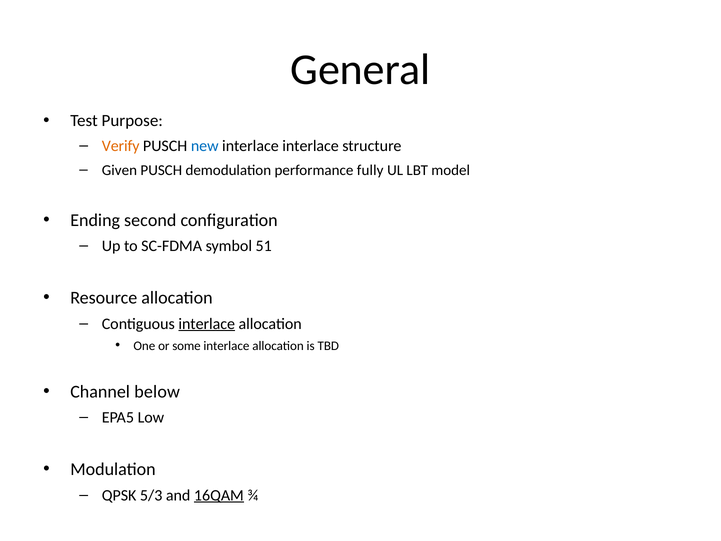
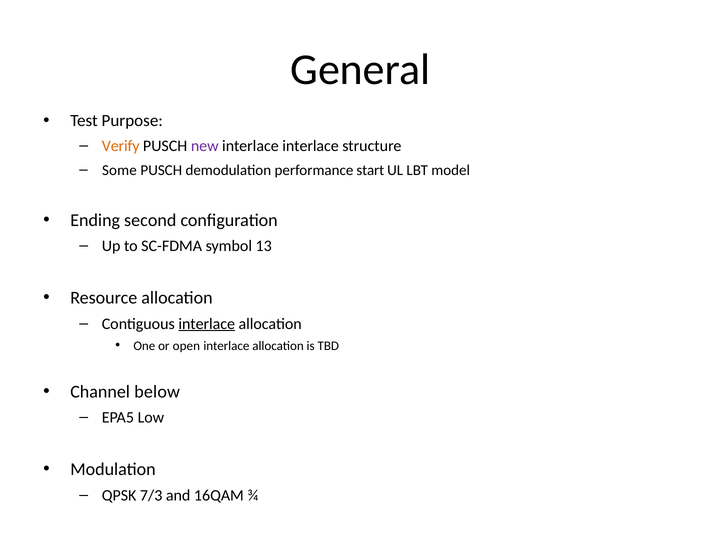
new colour: blue -> purple
Given: Given -> Some
fully: fully -> start
51: 51 -> 13
some: some -> open
5/3: 5/3 -> 7/3
16QAM underline: present -> none
